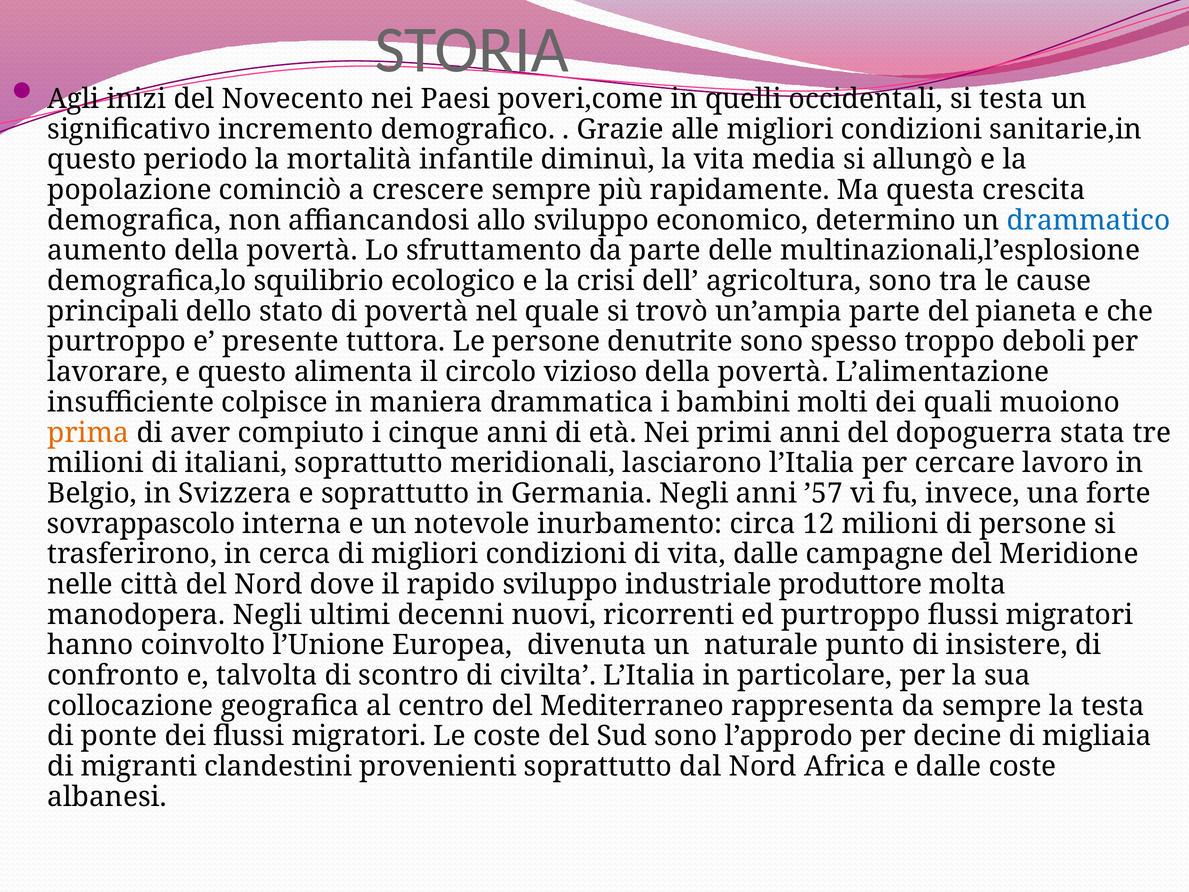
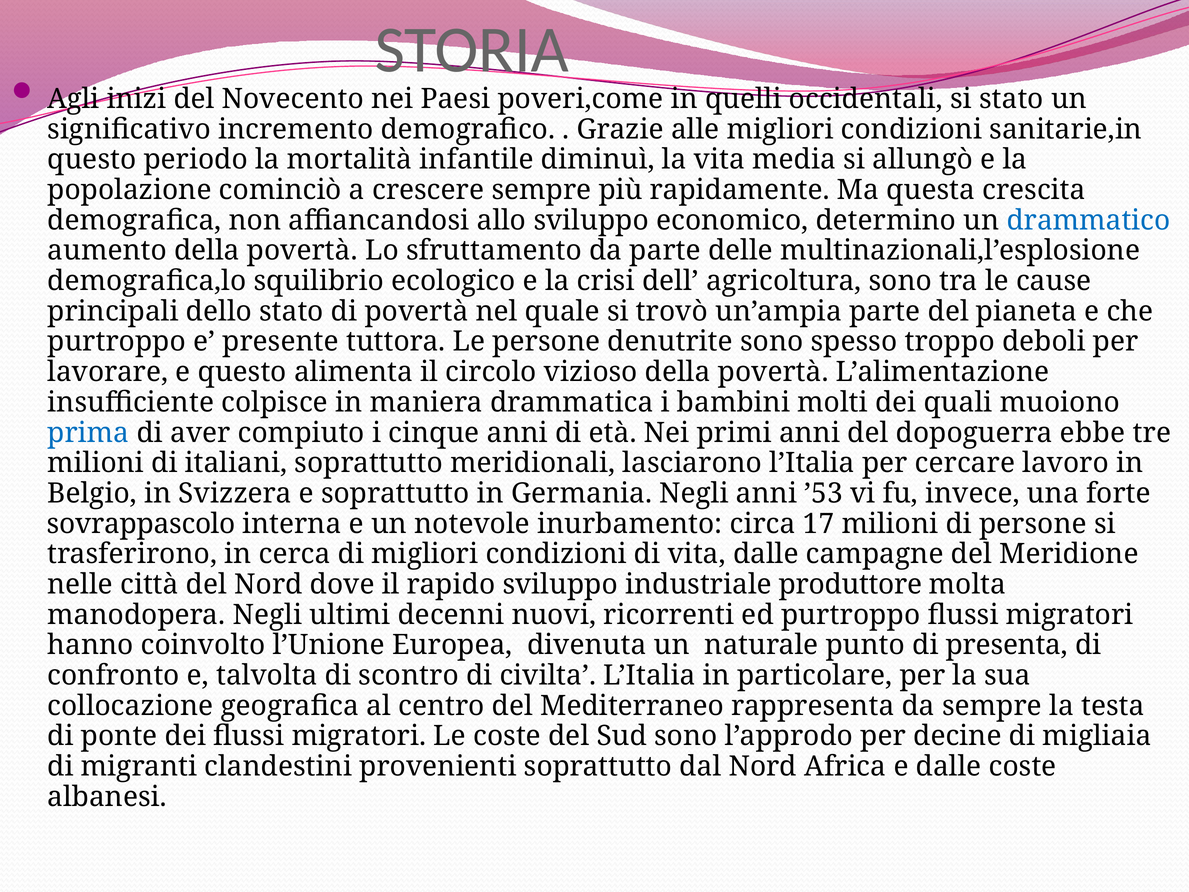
si testa: testa -> stato
prima colour: orange -> blue
stata: stata -> ebbe
’57: ’57 -> ’53
12: 12 -> 17
insistere: insistere -> presenta
